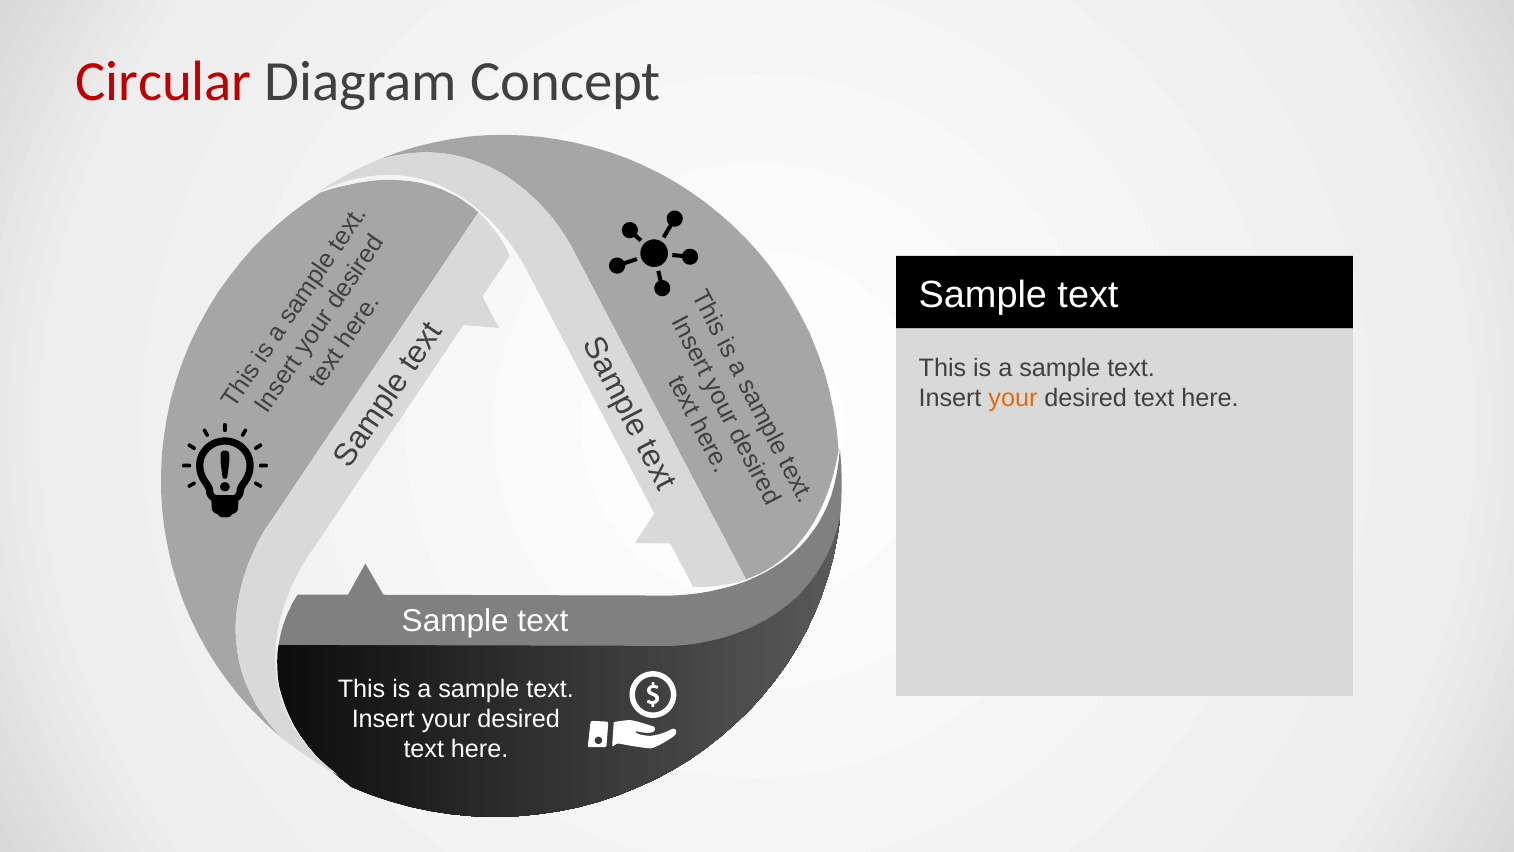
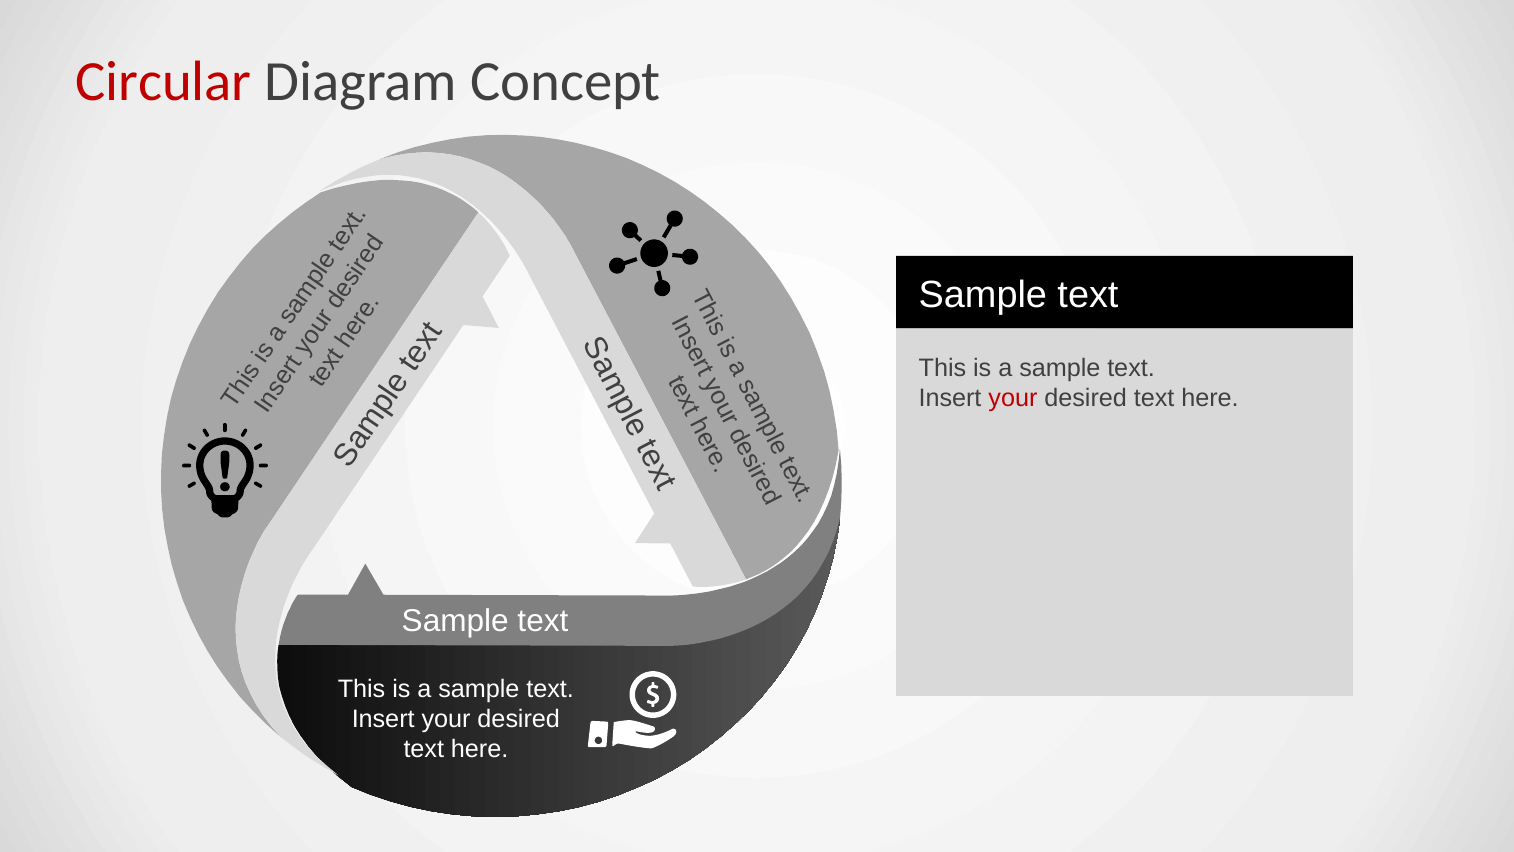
your at (1013, 398) colour: orange -> red
